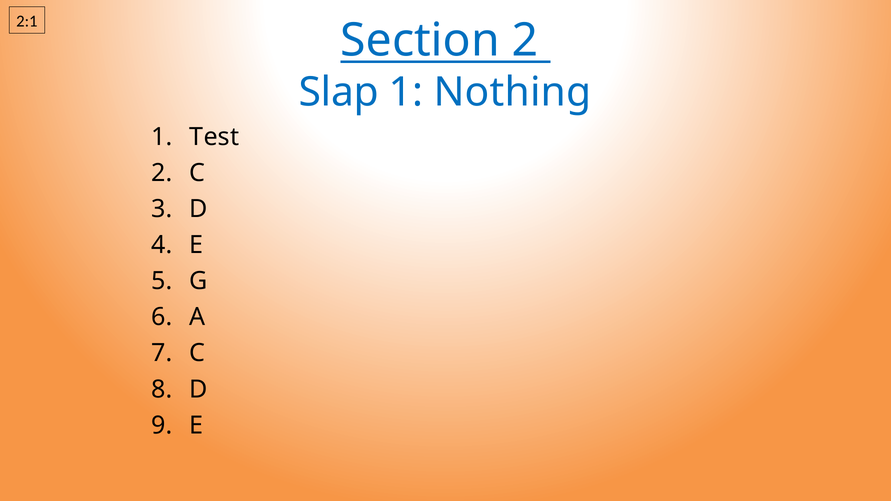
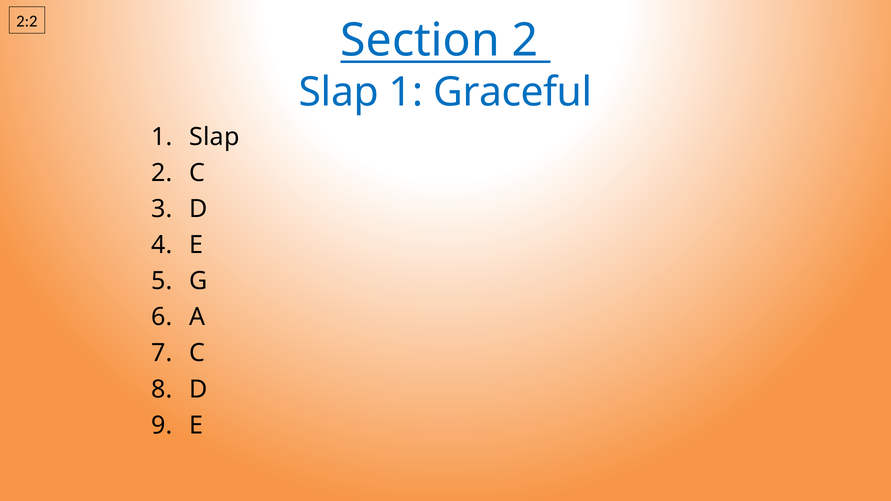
2:1: 2:1 -> 2:2
Nothing: Nothing -> Graceful
1 Test: Test -> Slap
